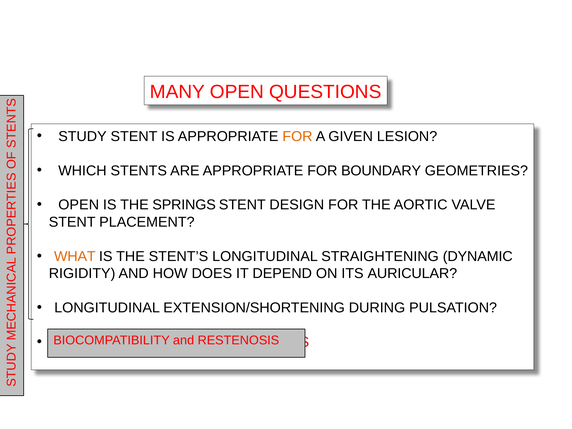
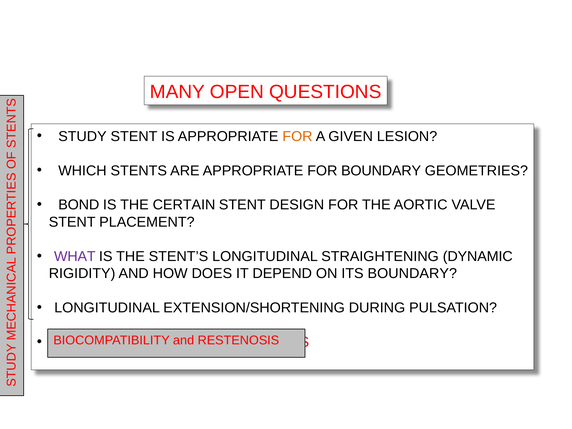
OPEN at (79, 205): OPEN -> BOND
SPRINGS: SPRINGS -> CERTAIN
WHAT colour: orange -> purple
ITS AURICULAR: AURICULAR -> BOUNDARY
